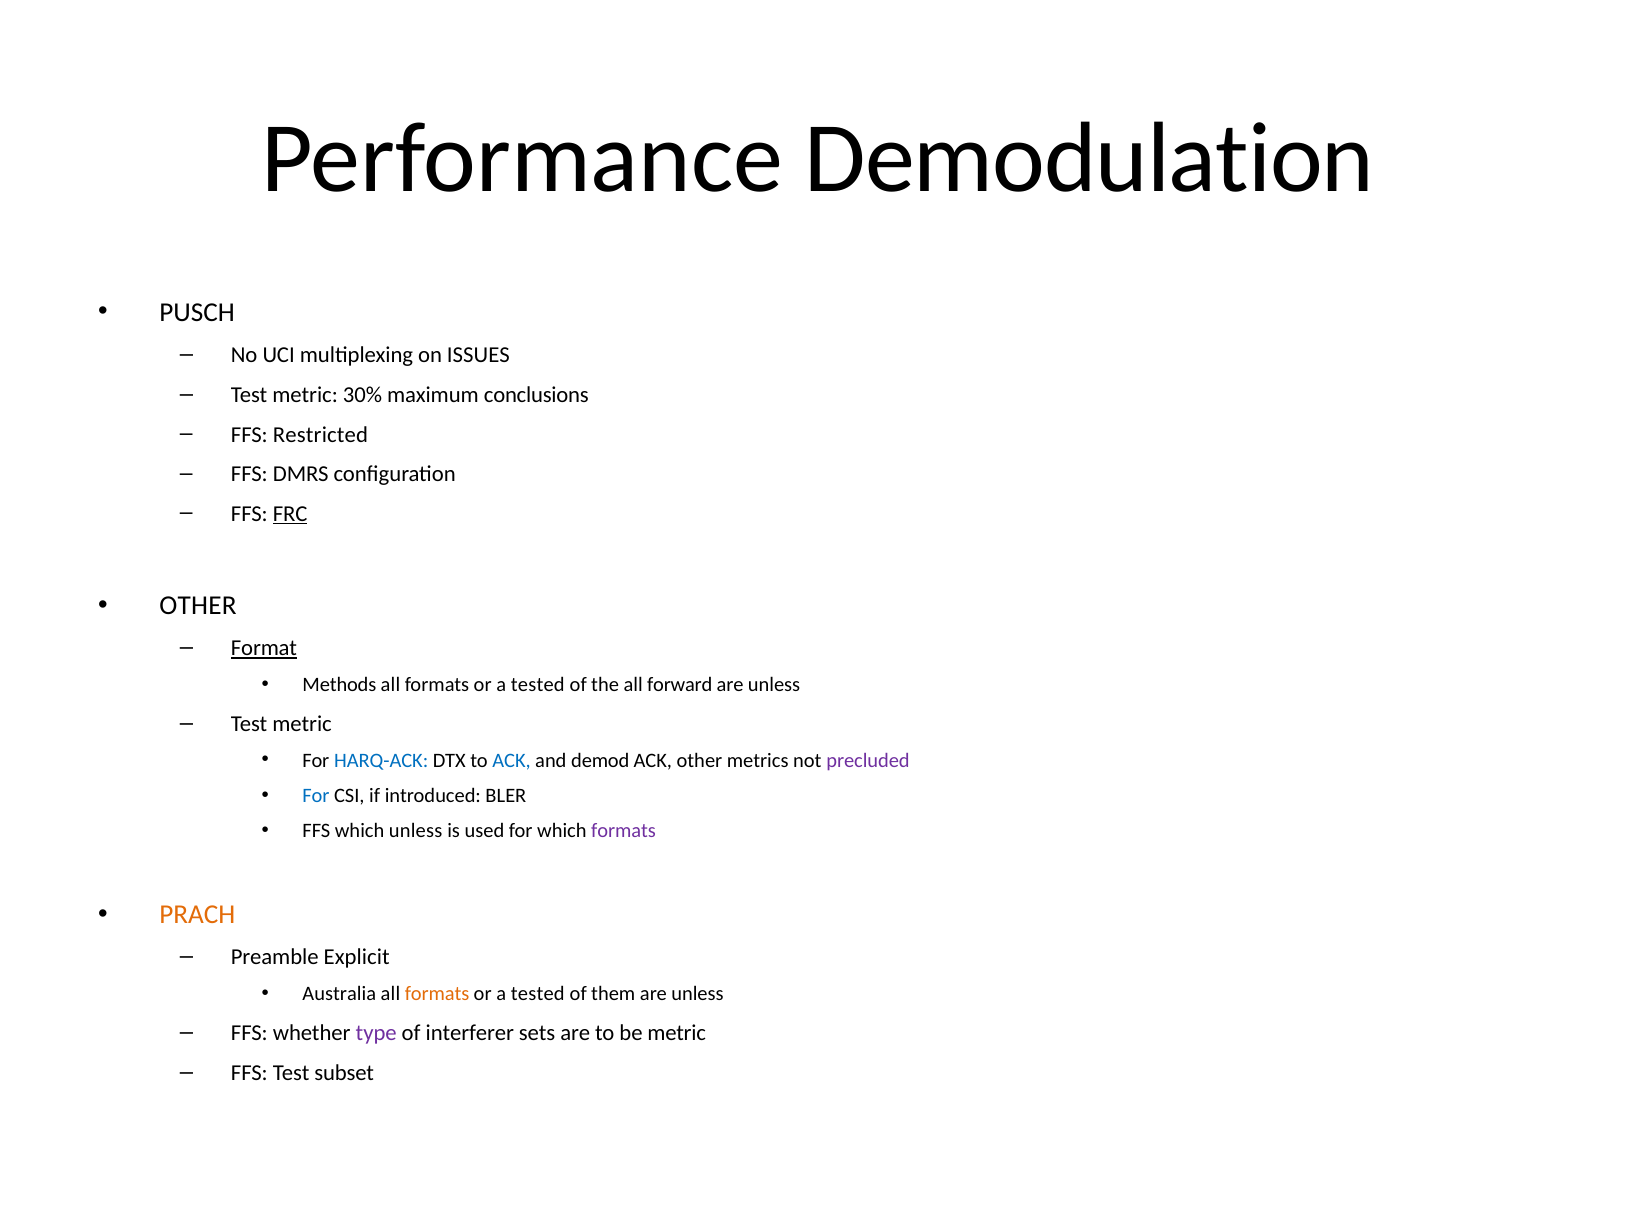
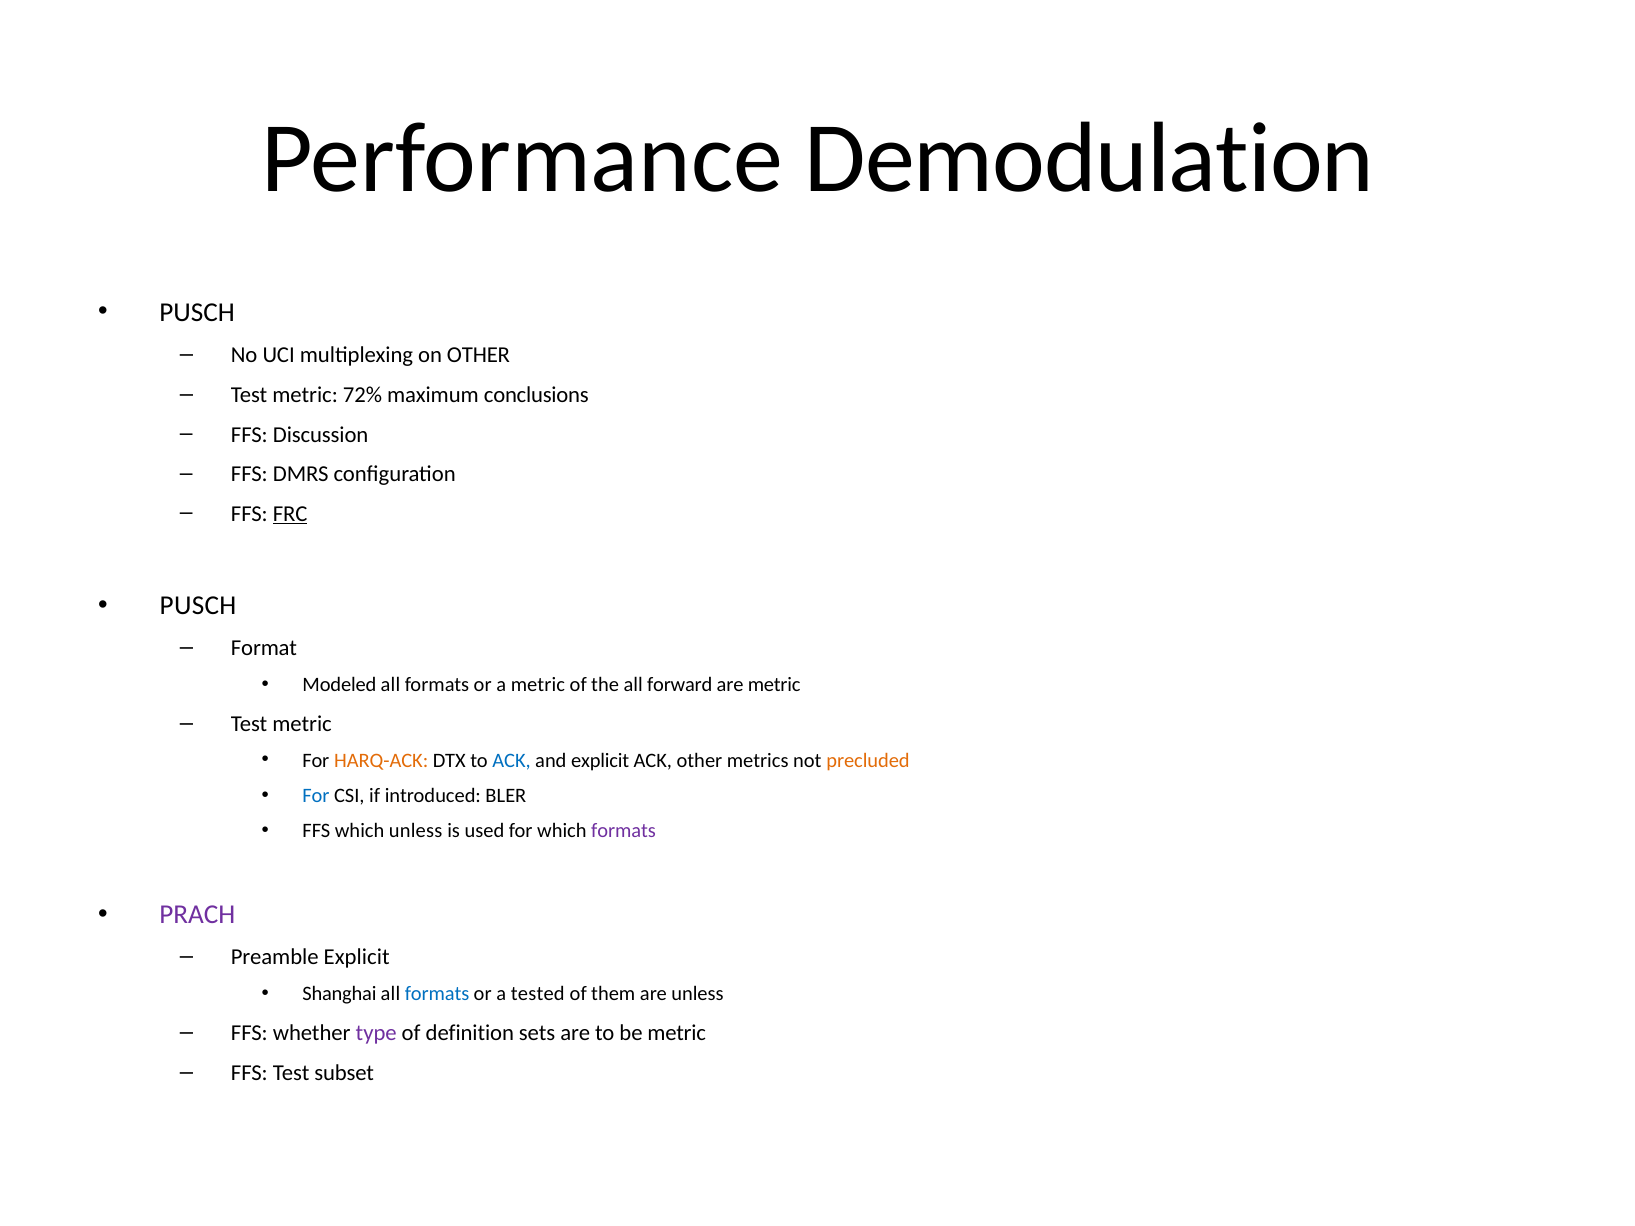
on ISSUES: ISSUES -> OTHER
30%: 30% -> 72%
Restricted: Restricted -> Discussion
OTHER at (198, 606): OTHER -> PUSCH
Format underline: present -> none
Methods: Methods -> Modeled
tested at (538, 685): tested -> metric
unless at (774, 685): unless -> metric
HARQ-ACK colour: blue -> orange
and demod: demod -> explicit
precluded colour: purple -> orange
PRACH colour: orange -> purple
Australia: Australia -> Shanghai
formats at (437, 994) colour: orange -> blue
interferer: interferer -> definition
